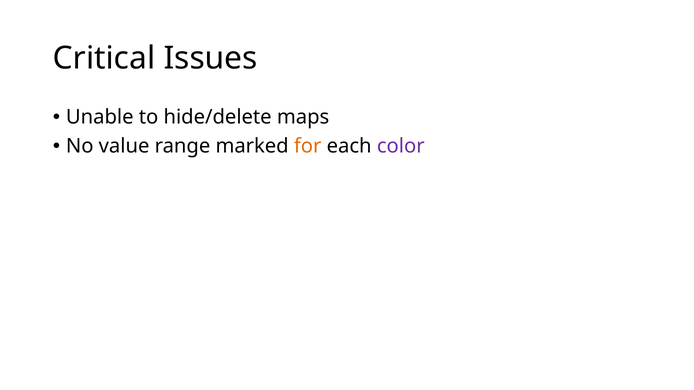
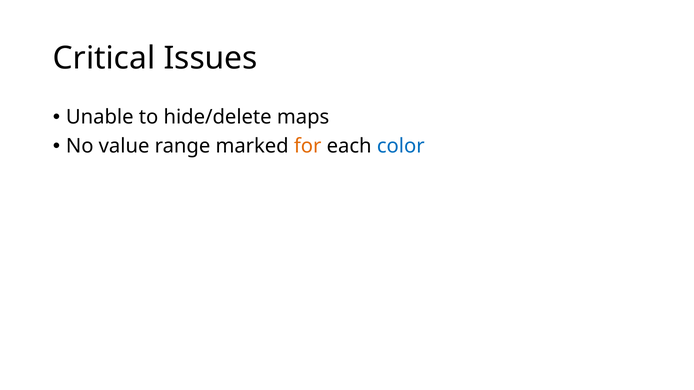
color colour: purple -> blue
